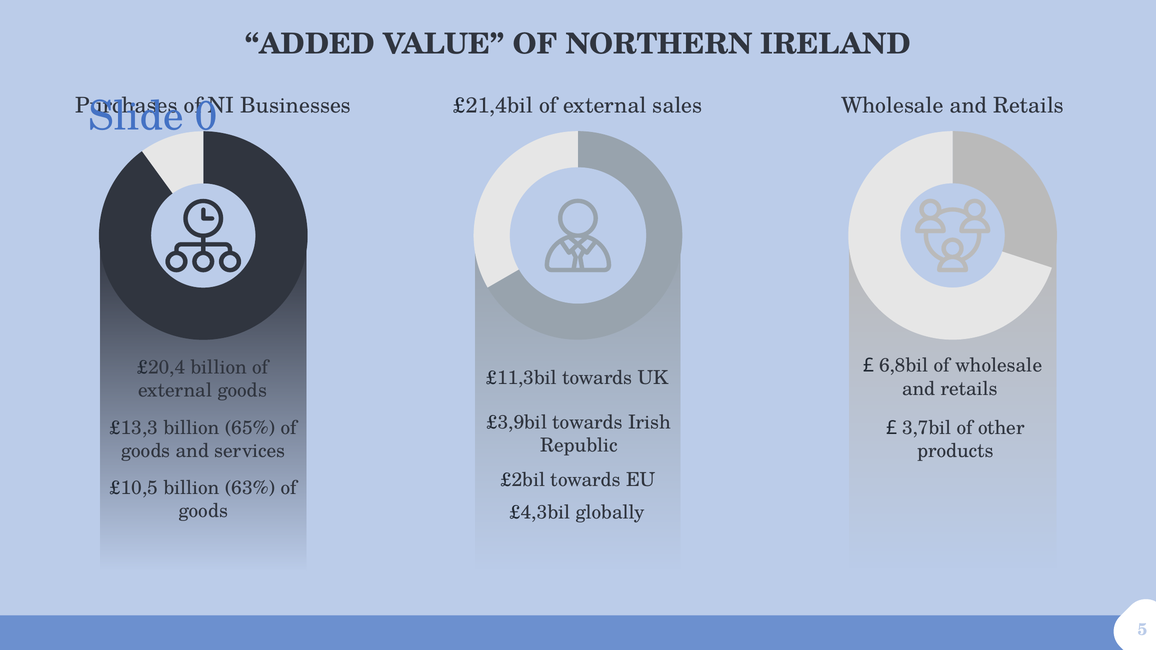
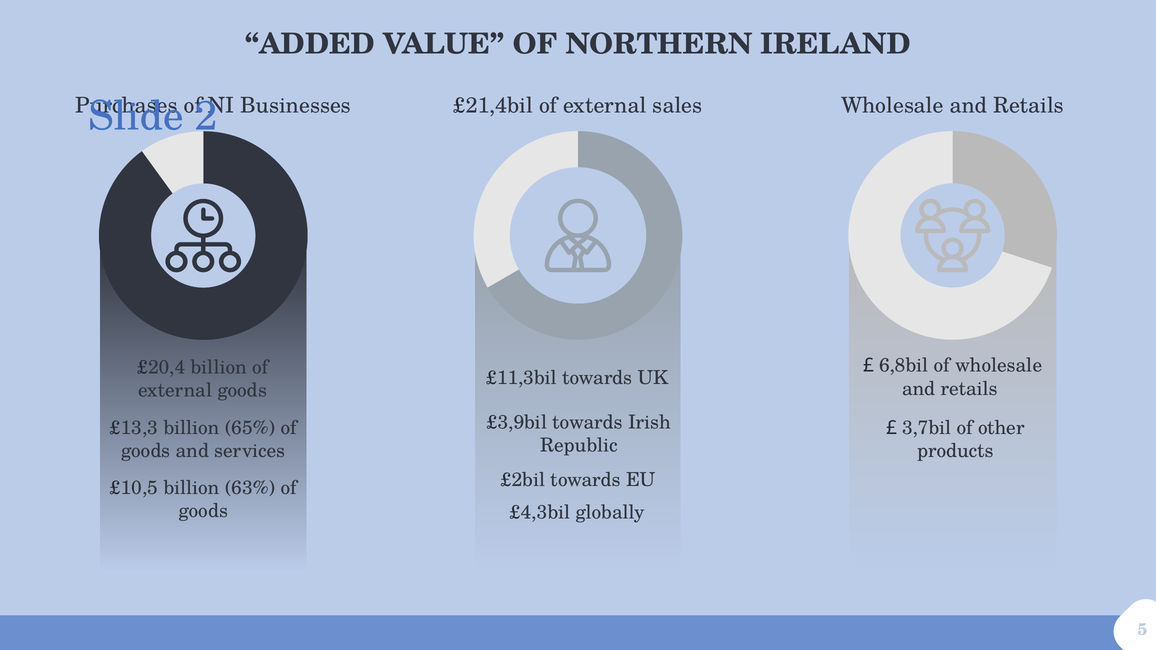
0: 0 -> 2
